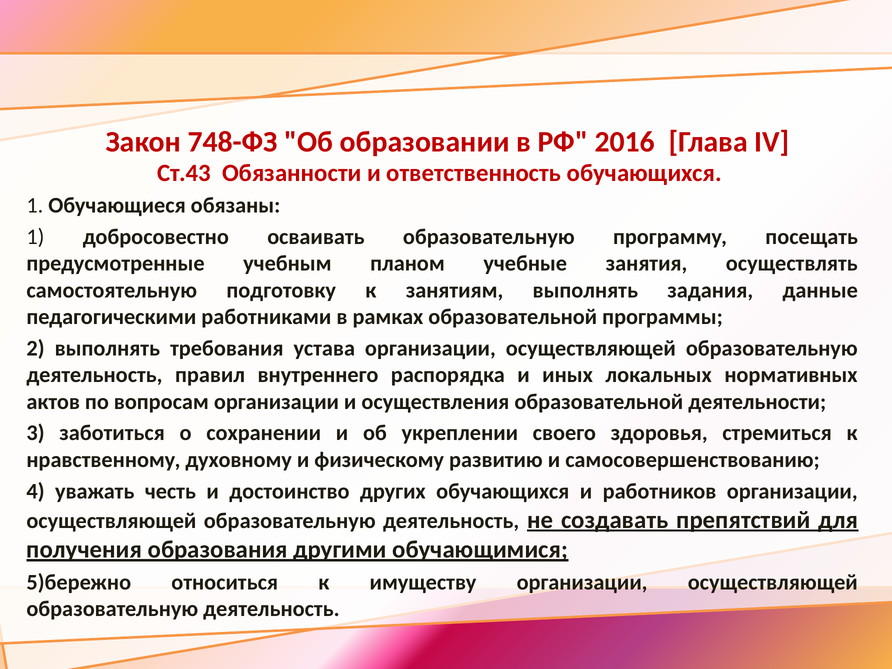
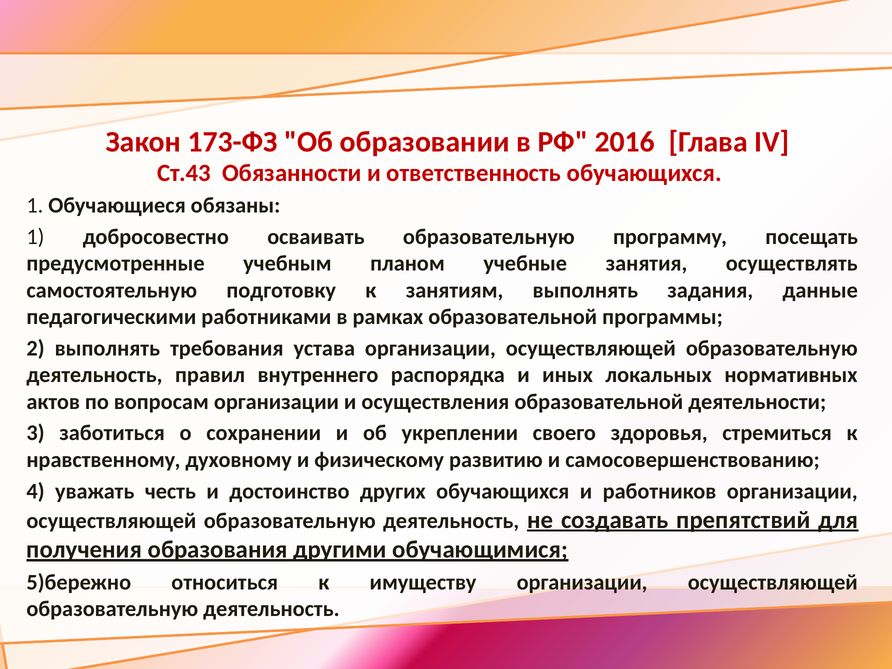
748-ФЗ: 748-ФЗ -> 173-ФЗ
